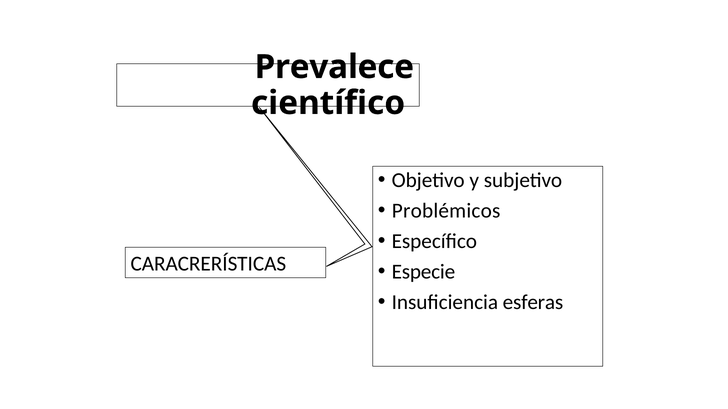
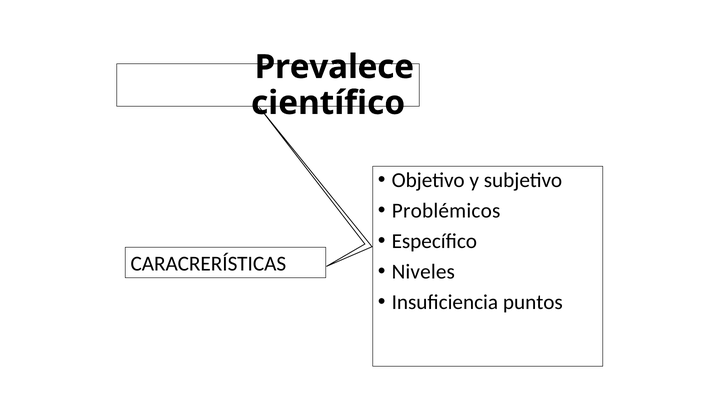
Especie: Especie -> Niveles
esferas: esferas -> puntos
